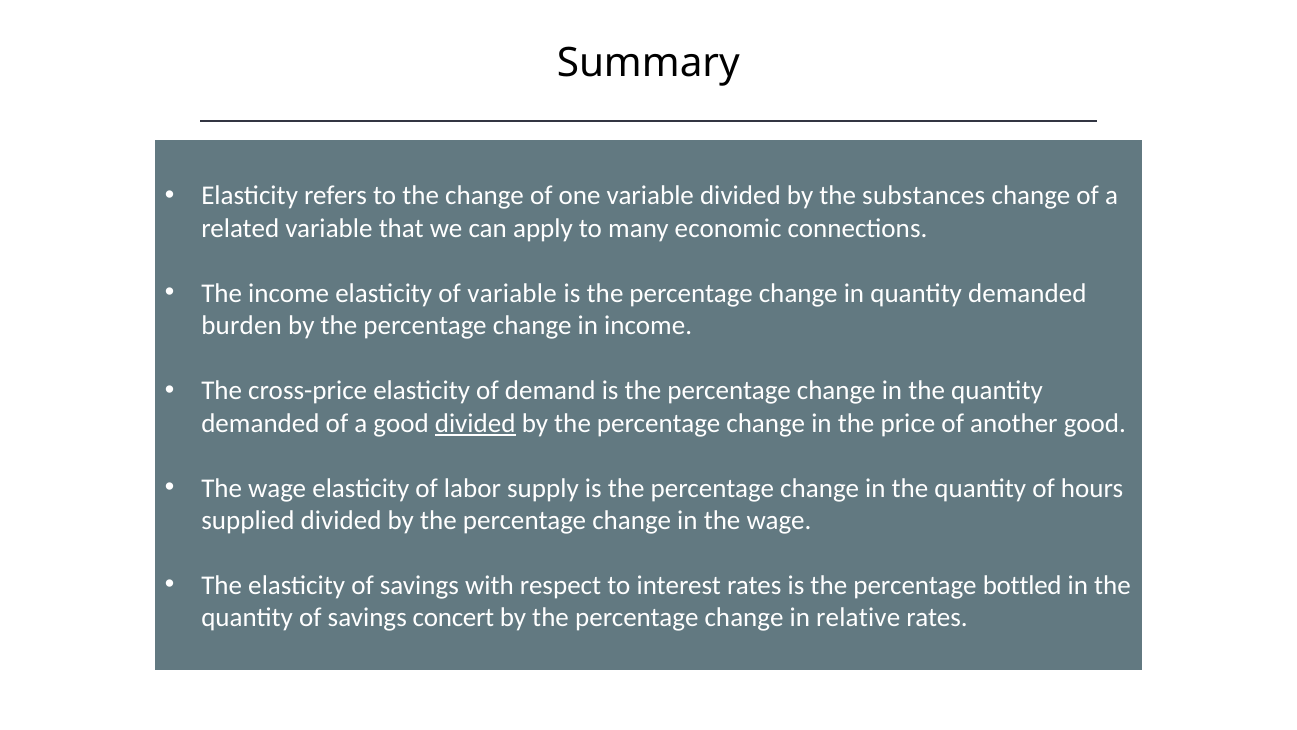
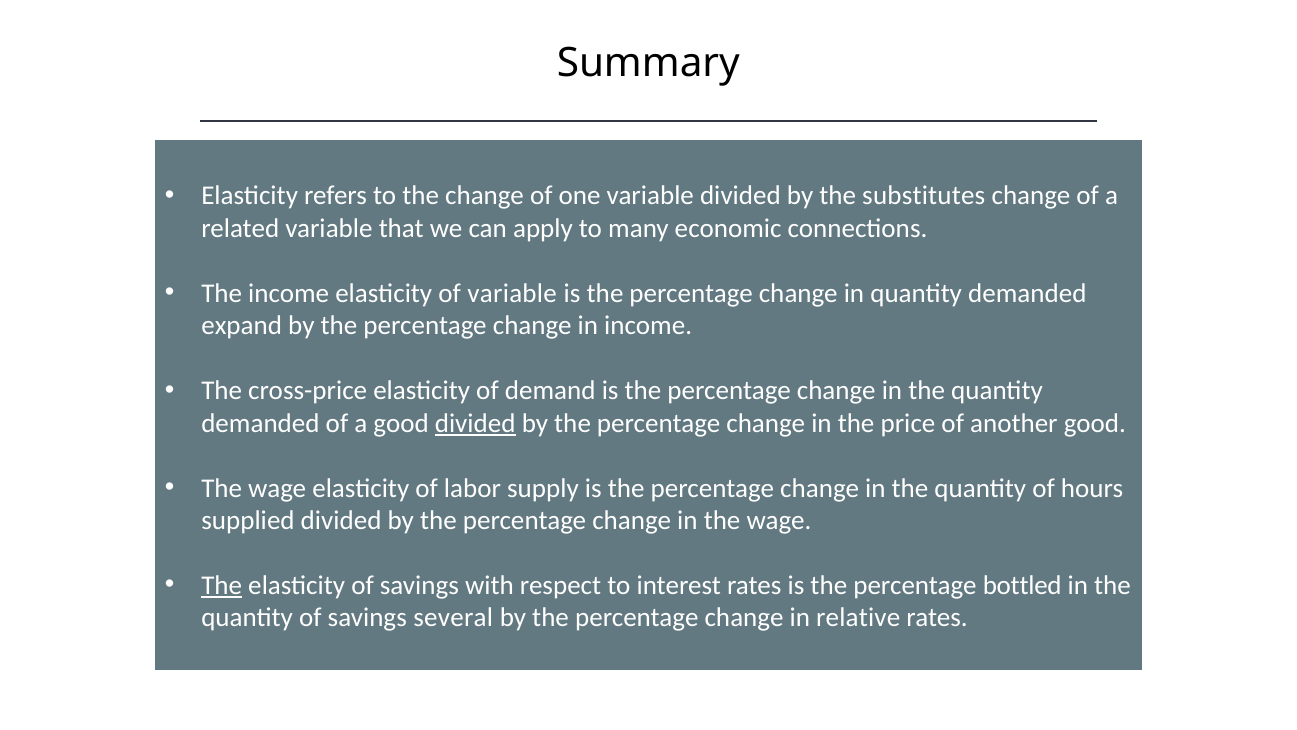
substances: substances -> substitutes
burden: burden -> expand
The at (222, 585) underline: none -> present
concert: concert -> several
